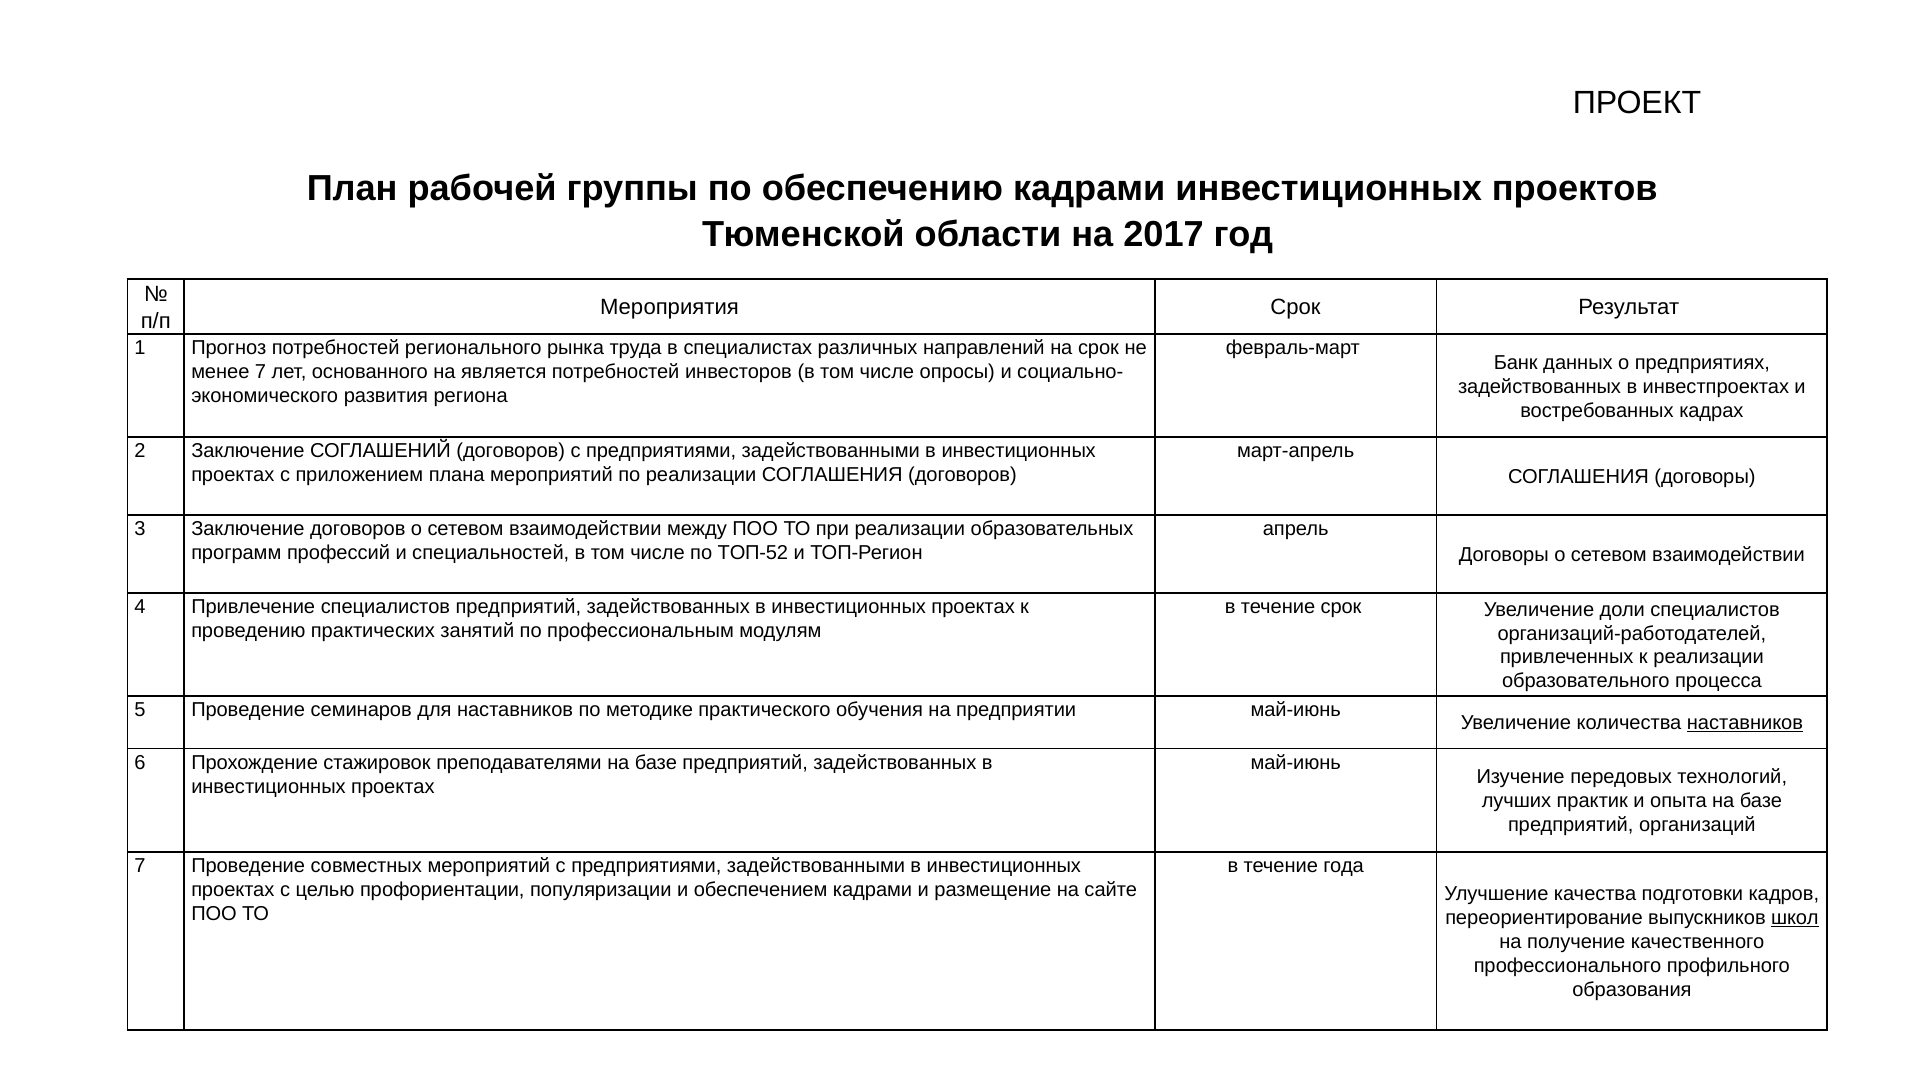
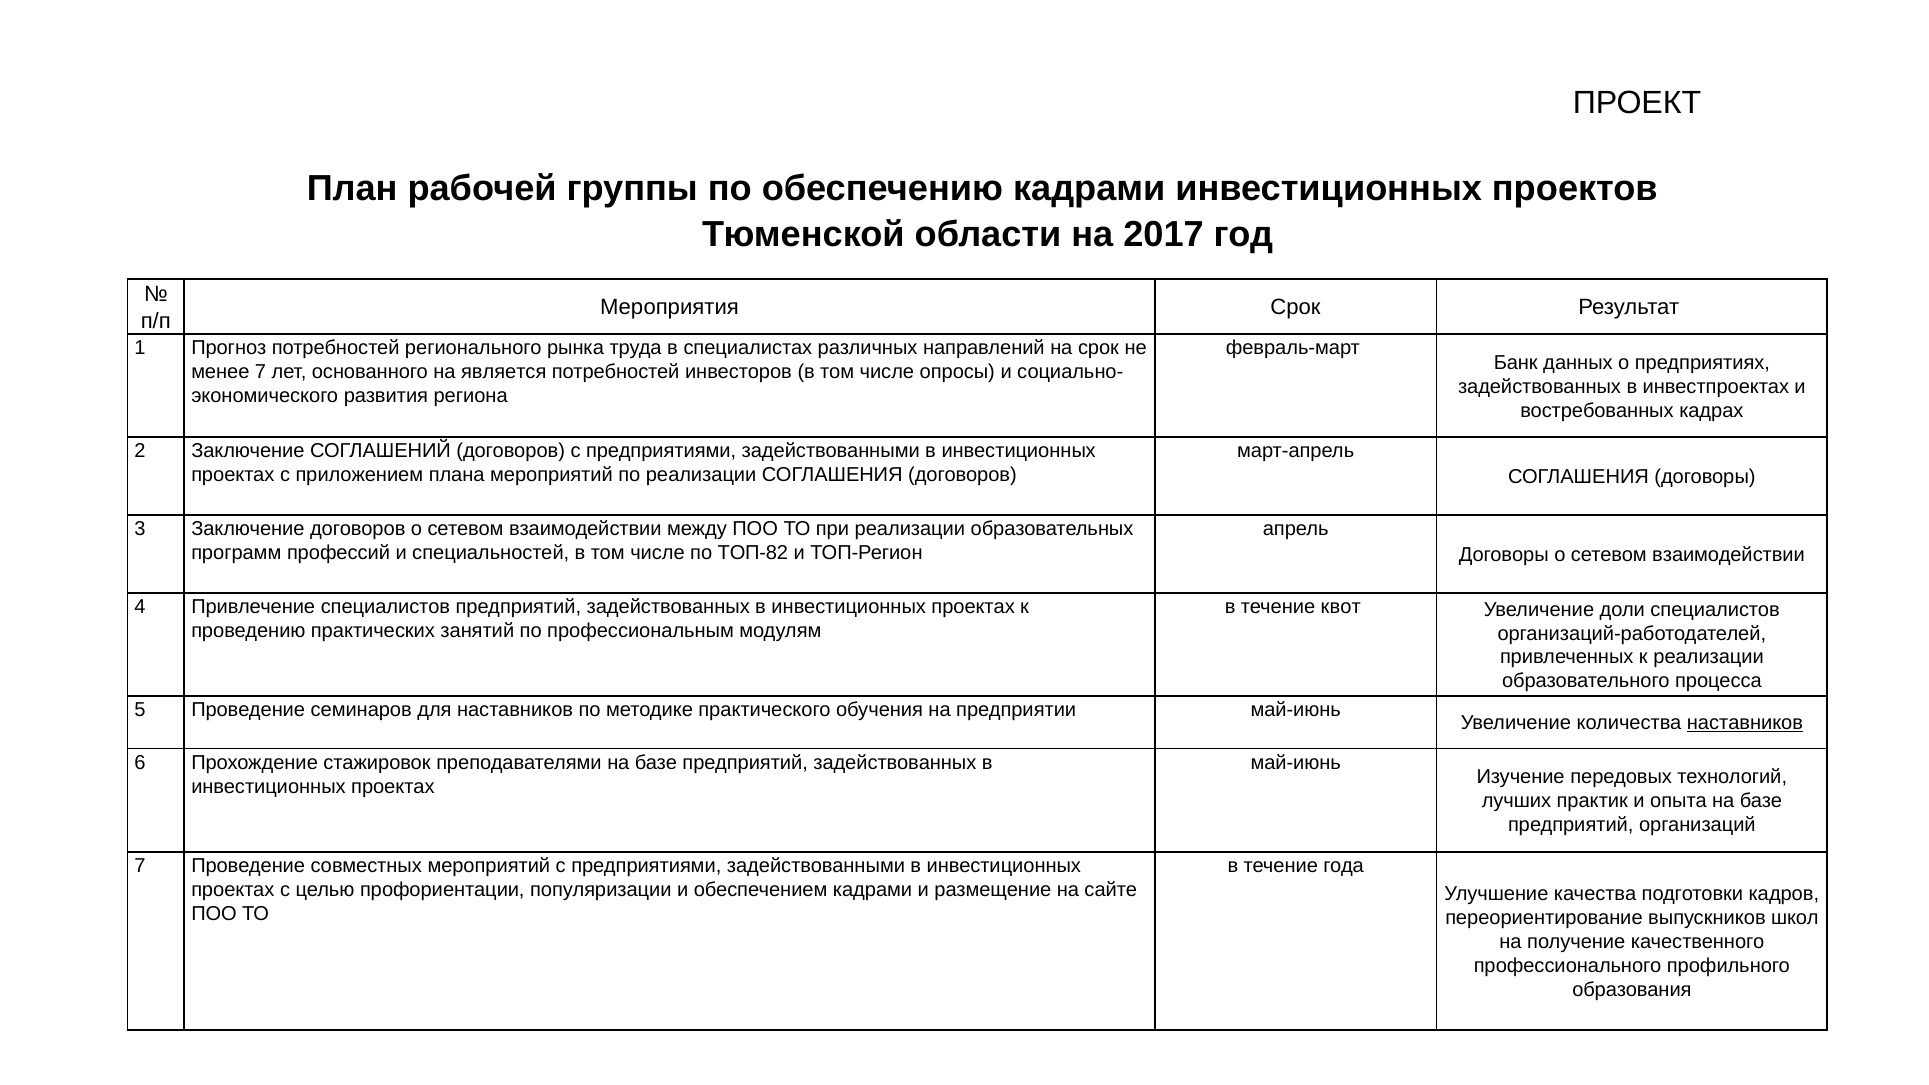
ТОП-52: ТОП-52 -> ТОП-82
течение срок: срок -> квот
школ underline: present -> none
